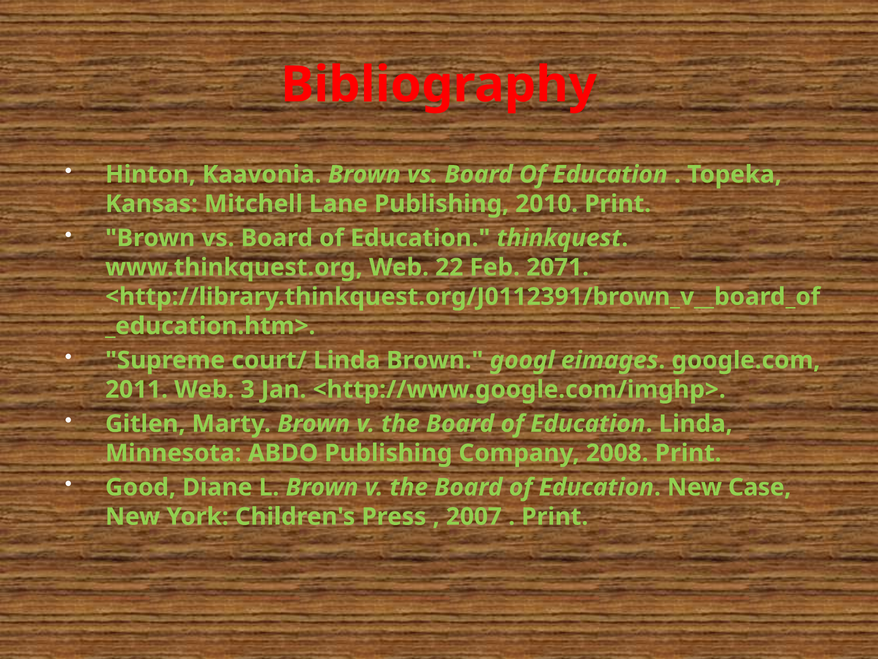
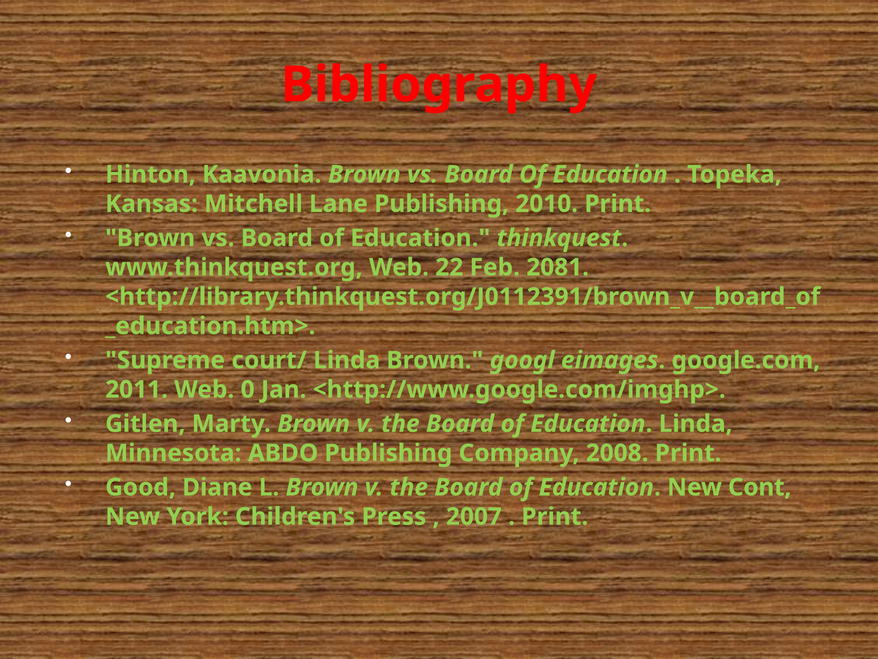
2071: 2071 -> 2081
3: 3 -> 0
Case: Case -> Cont
